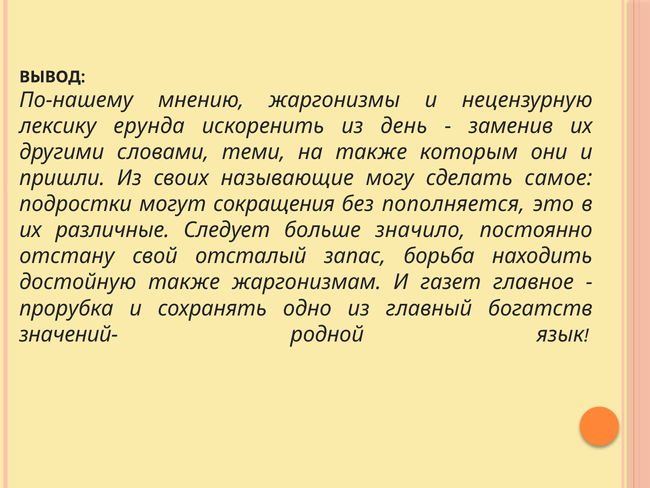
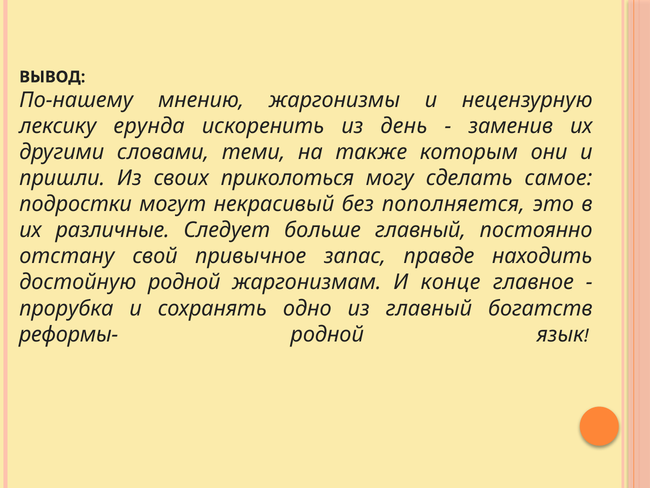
называющие: называющие -> приколоться
сокращения: сокращения -> некрасивый
больше значило: значило -> главный
отсталый: отсталый -> привычное
борьба: борьба -> правде
достойную также: также -> родной
газет: газет -> конце
значений-: значений- -> реформы-
